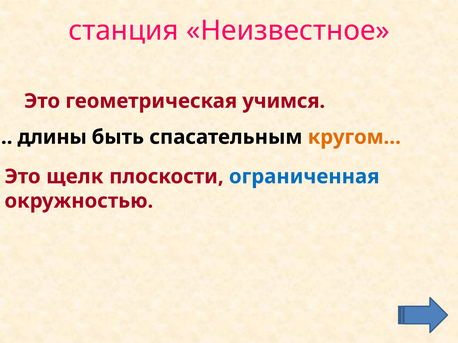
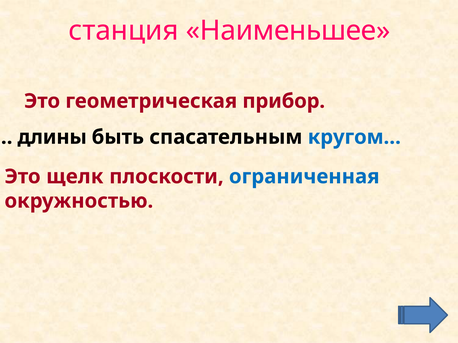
Неизвестное: Неизвестное -> Наименьшее
учимся: учимся -> прибор
кругом… colour: orange -> blue
